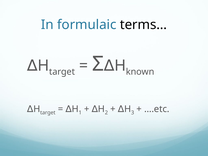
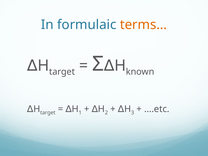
terms… colour: black -> orange
